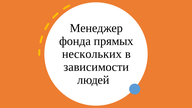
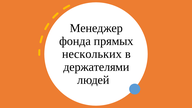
зависимости: зависимости -> держателями
